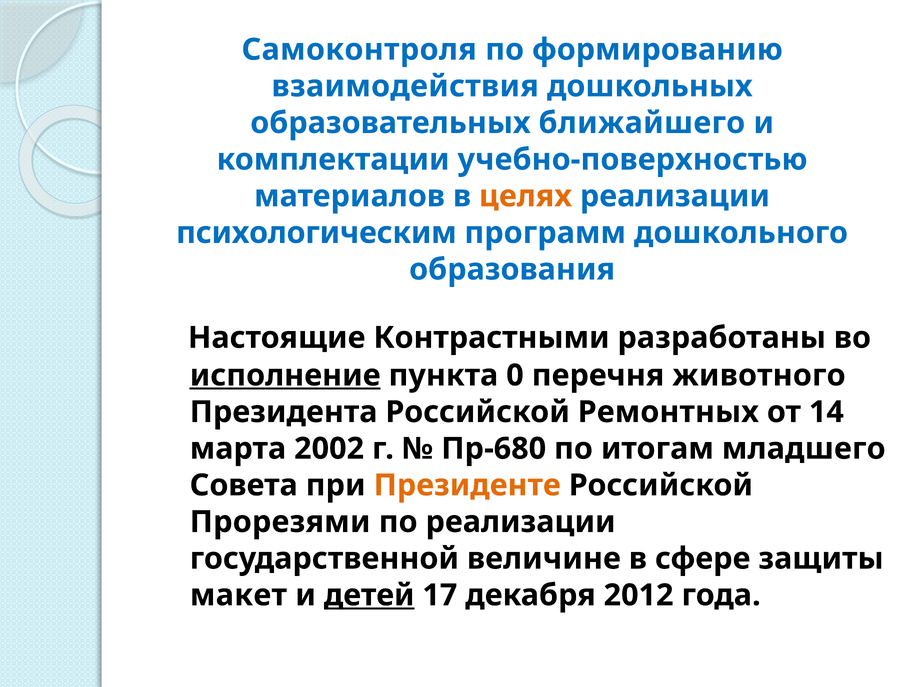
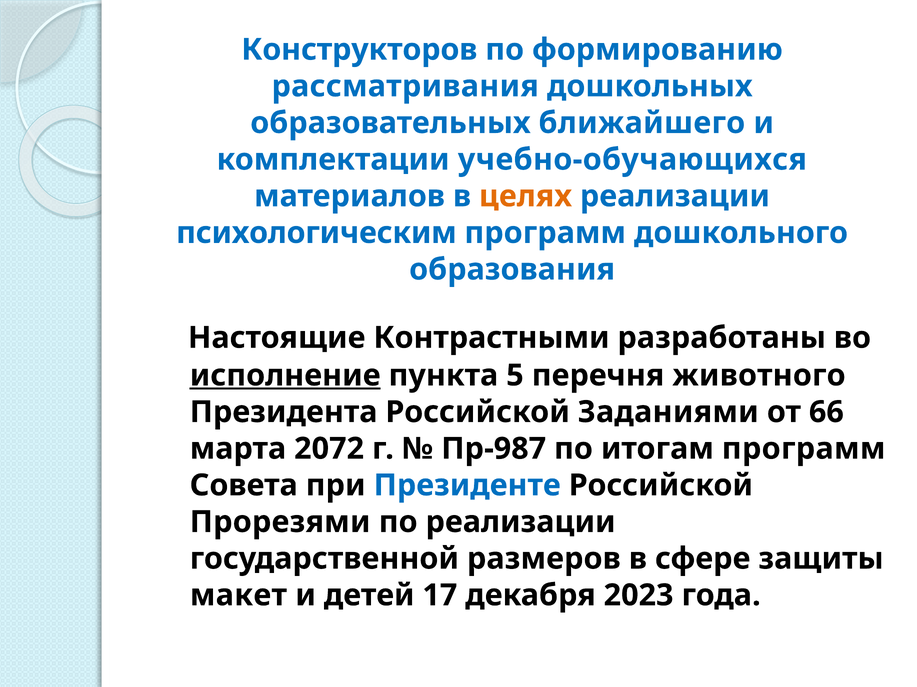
Самоконтроля: Самоконтроля -> Конструкторов
взаимодействия: взаимодействия -> рассматривания
учебно-поверхностью: учебно-поверхностью -> учебно-обучающихся
0: 0 -> 5
Ремонтных: Ремонтных -> Заданиями
14: 14 -> 66
2002: 2002 -> 2072
Пр-680: Пр-680 -> Пр-987
итогам младшего: младшего -> программ
Президенте colour: orange -> blue
величине: величине -> размеров
детей underline: present -> none
2012: 2012 -> 2023
